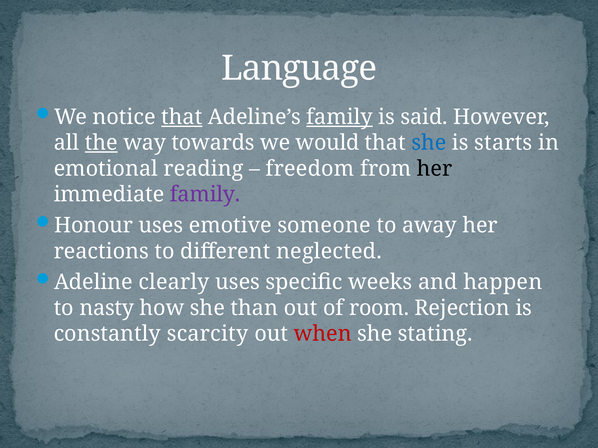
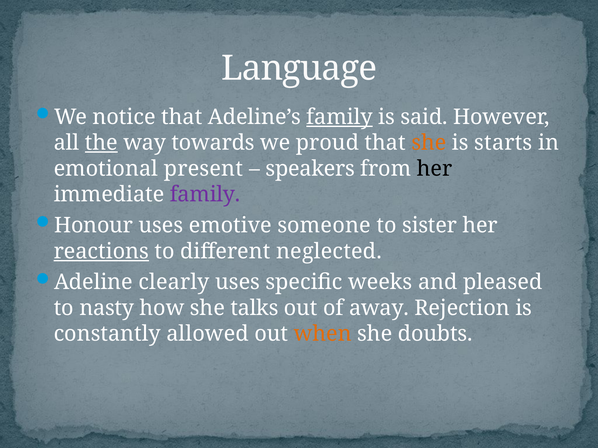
that at (182, 117) underline: present -> none
would: would -> proud
she at (429, 143) colour: blue -> orange
reading: reading -> present
freedom: freedom -> speakers
away: away -> sister
reactions underline: none -> present
happen: happen -> pleased
than: than -> talks
room: room -> away
scarcity: scarcity -> allowed
when colour: red -> orange
stating: stating -> doubts
